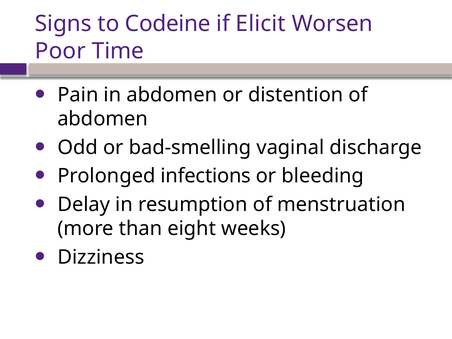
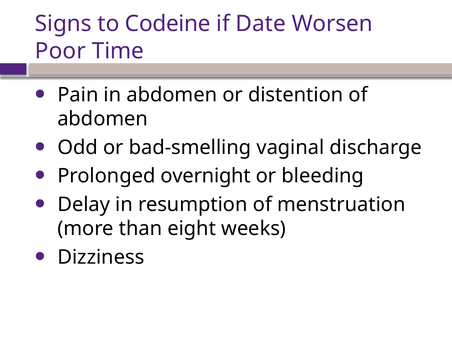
Elicit: Elicit -> Date
infections: infections -> overnight
